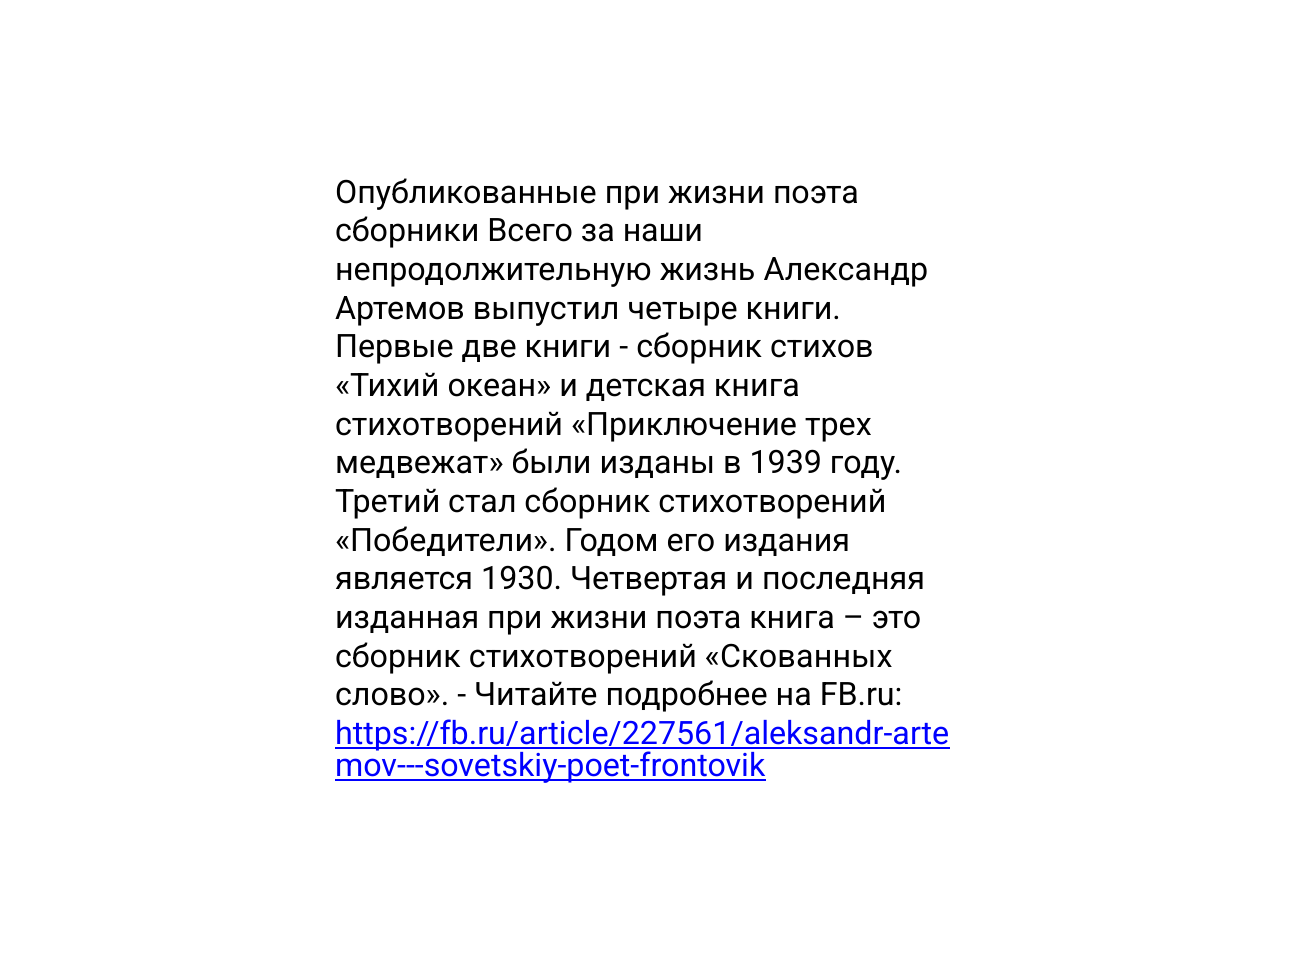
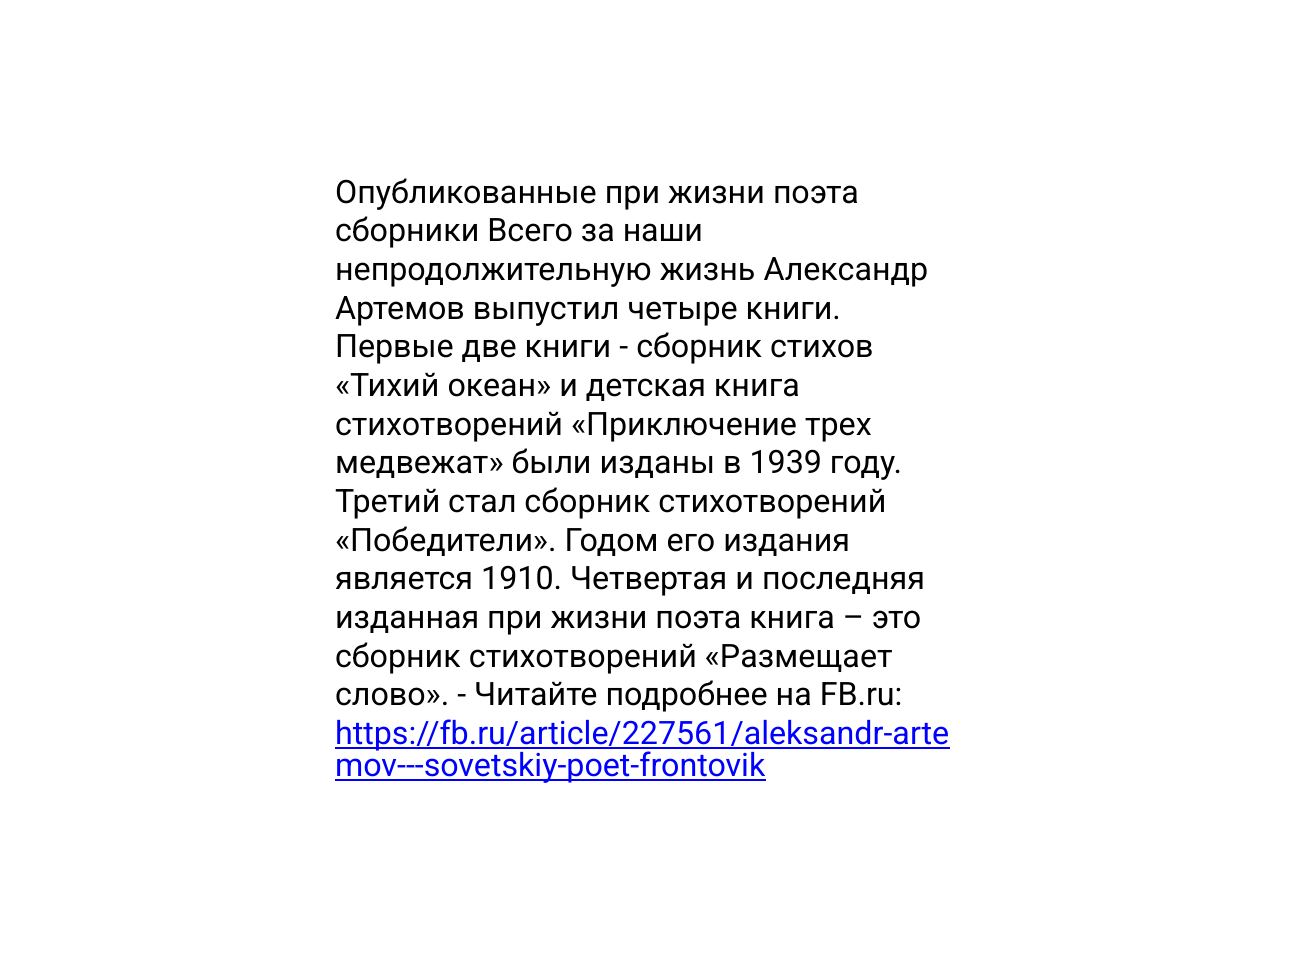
1930: 1930 -> 1910
Скованных: Скованных -> Размещает
